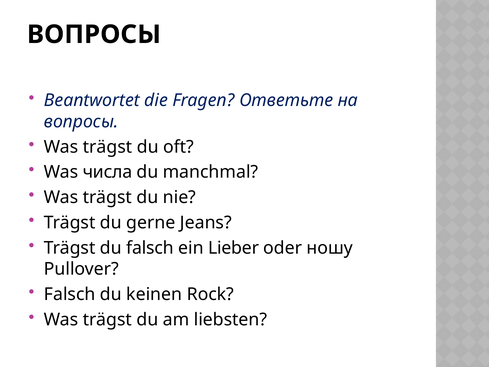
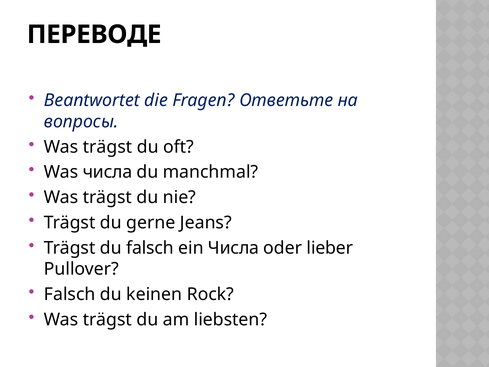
ВОПРОСЫ at (94, 34): ВОПРОСЫ -> ПЕРЕВОДЕ
ein Lieber: Lieber -> Числа
ношу: ношу -> lieber
